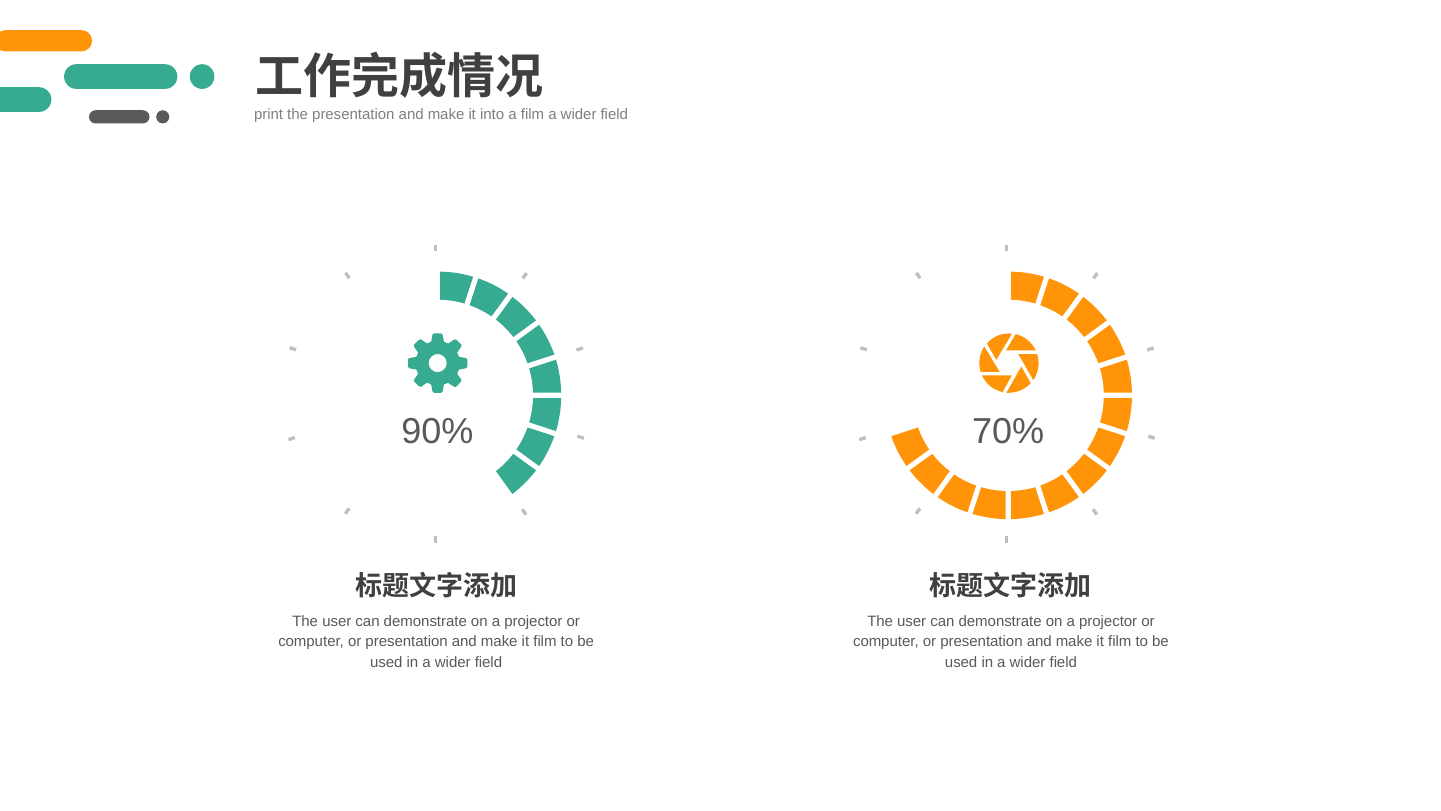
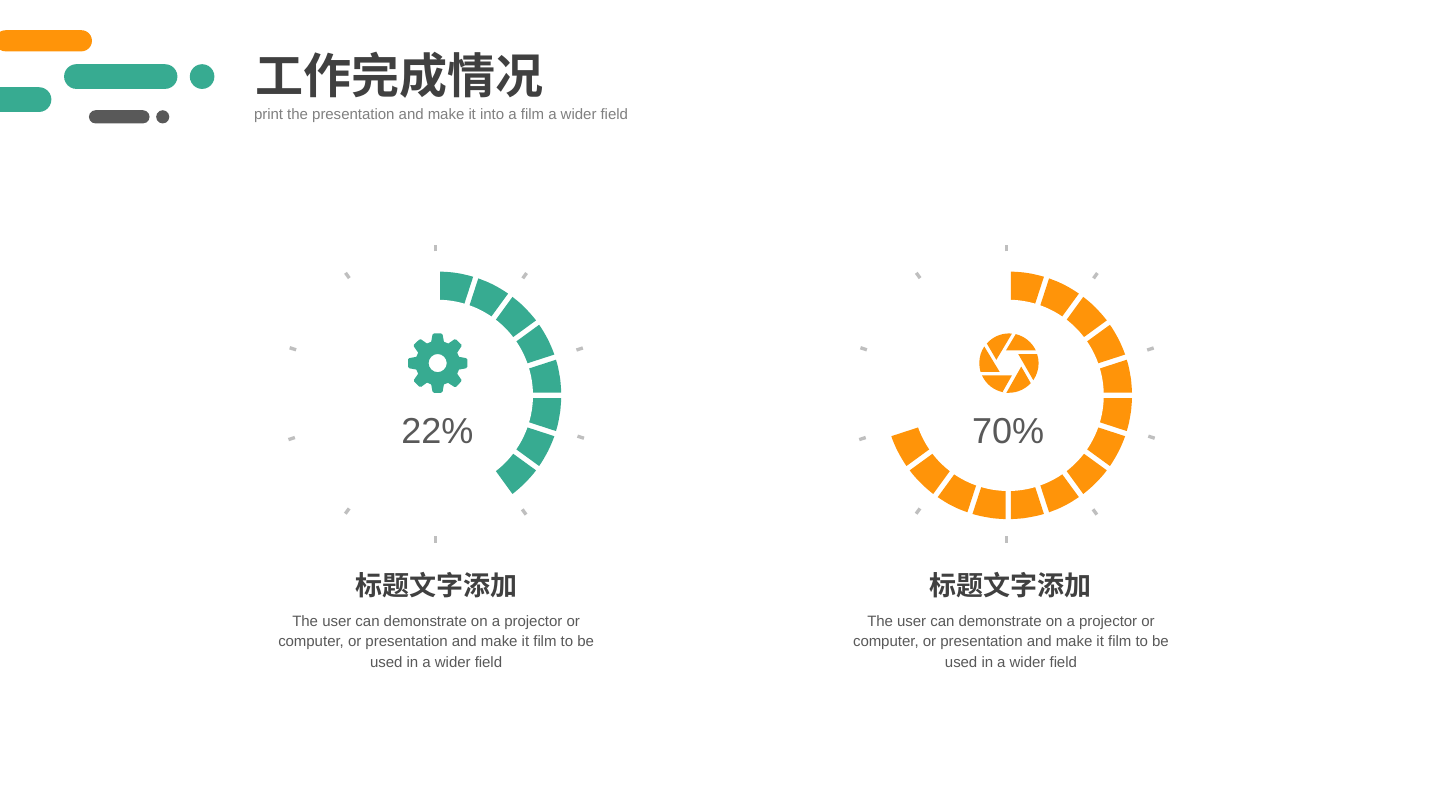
90%: 90% -> 22%
